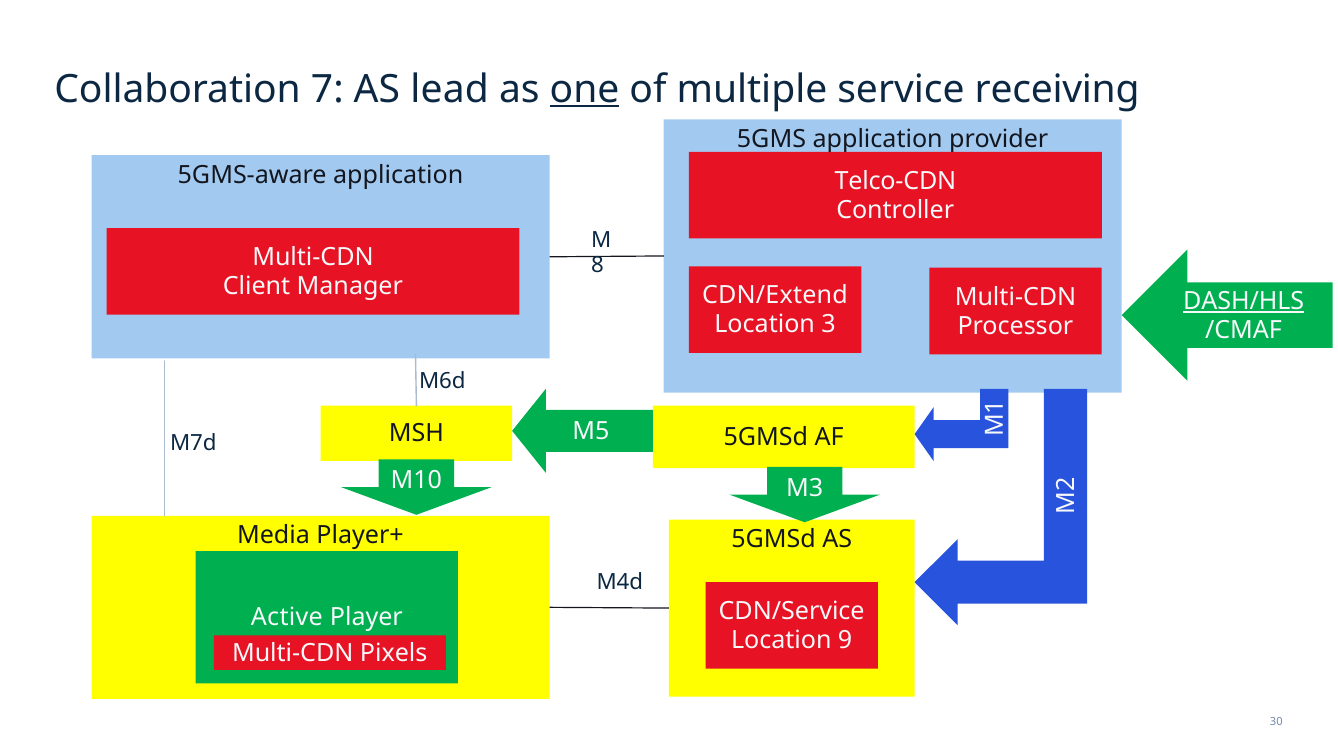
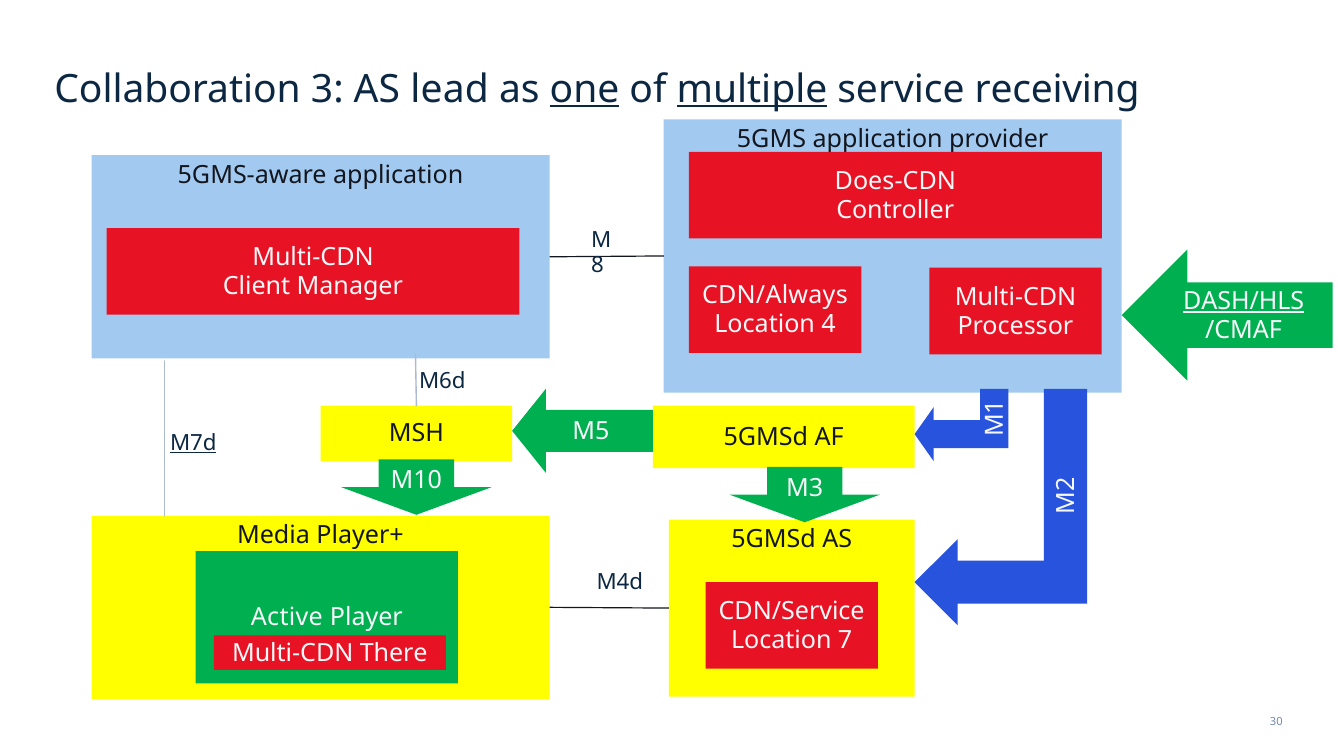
7: 7 -> 3
multiple underline: none -> present
Telco-CDN: Telco-CDN -> Does-CDN
CDN/Extend: CDN/Extend -> CDN/Always
3: 3 -> 4
M7d underline: none -> present
9: 9 -> 7
Pixels: Pixels -> There
